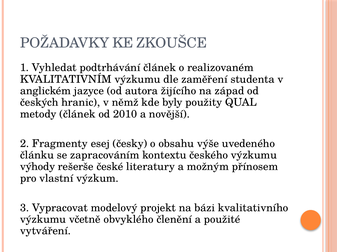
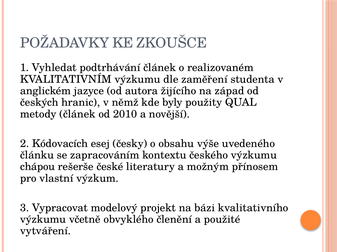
Fragmenty: Fragmenty -> Kódovacích
výhody: výhody -> chápou
